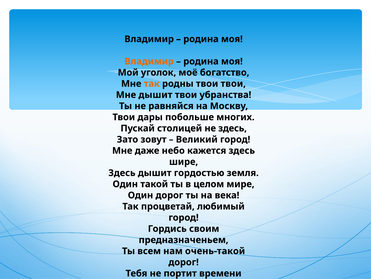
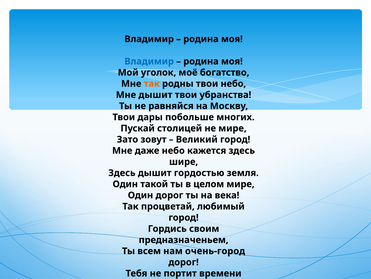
Владимир at (149, 61) colour: orange -> blue
твои твои: твои -> небо
не здесь: здесь -> мире
очень-такой: очень-такой -> очень-город
